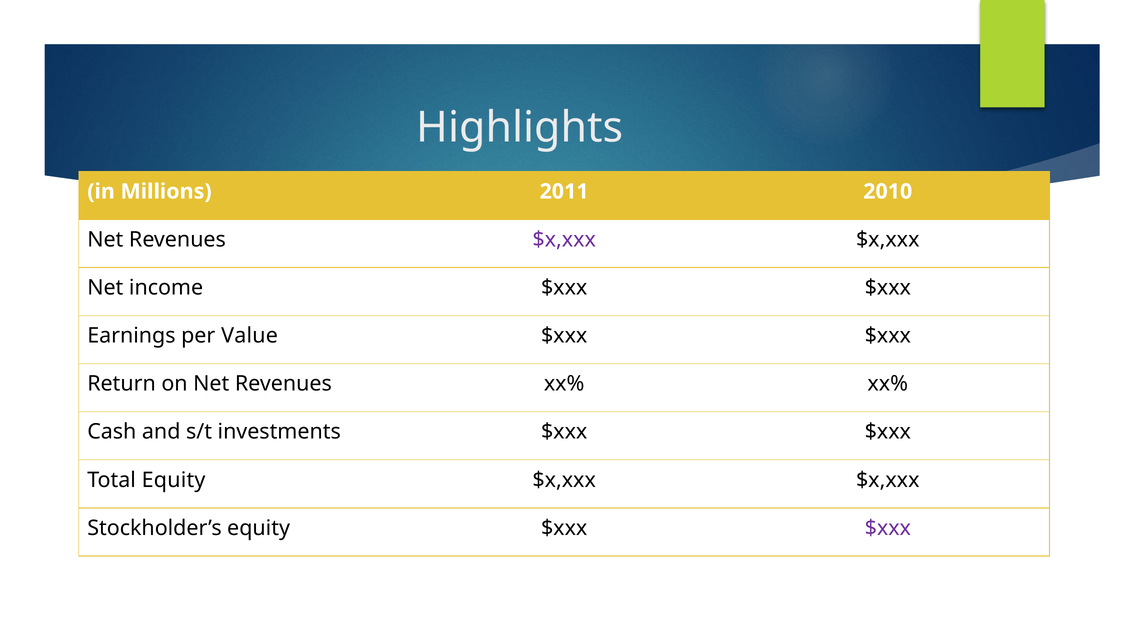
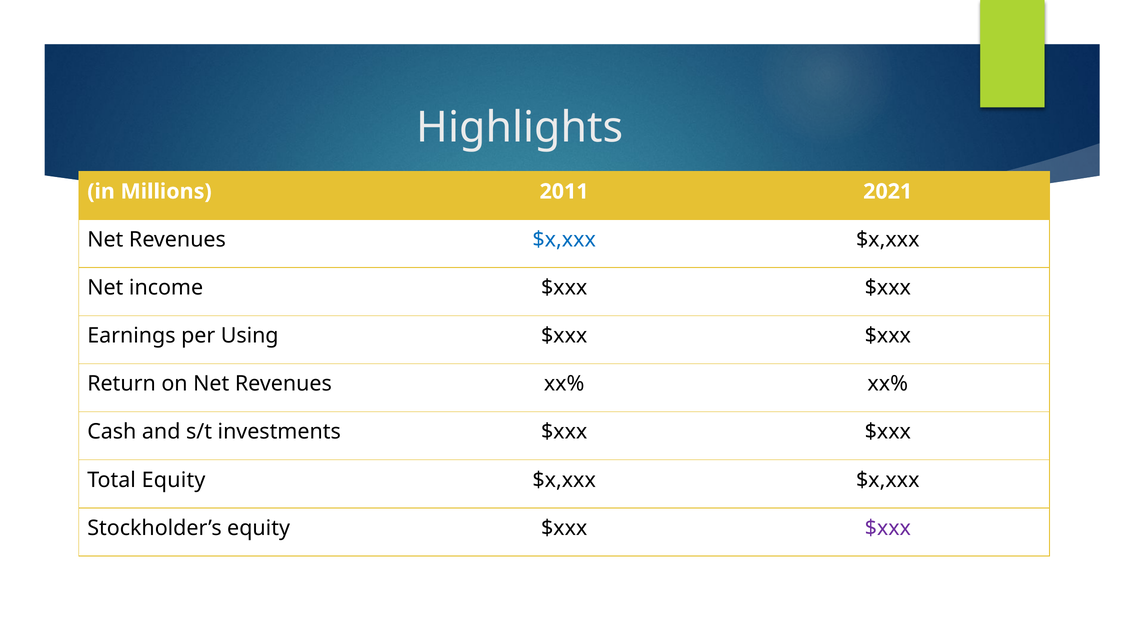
2010: 2010 -> 2021
$x,xxx at (564, 240) colour: purple -> blue
Value: Value -> Using
